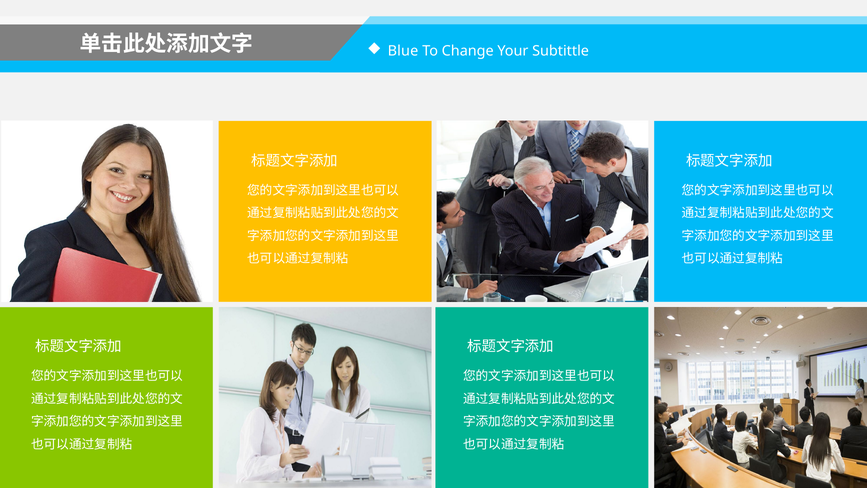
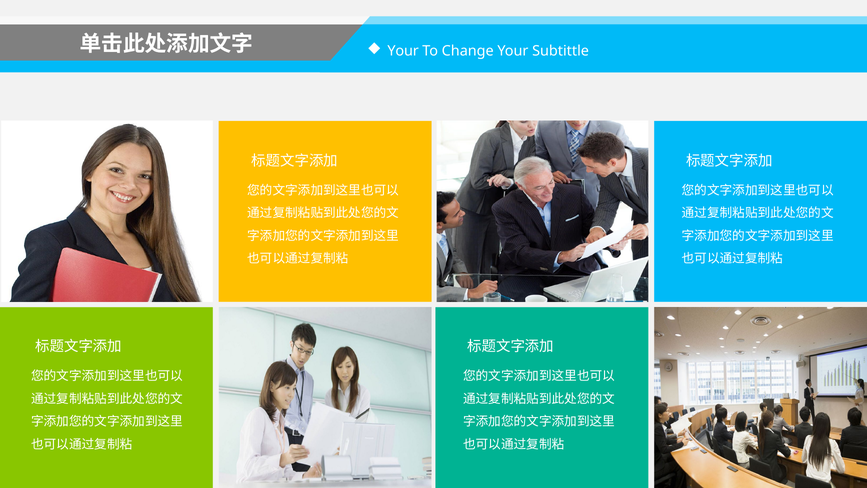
Blue at (403, 51): Blue -> Your
